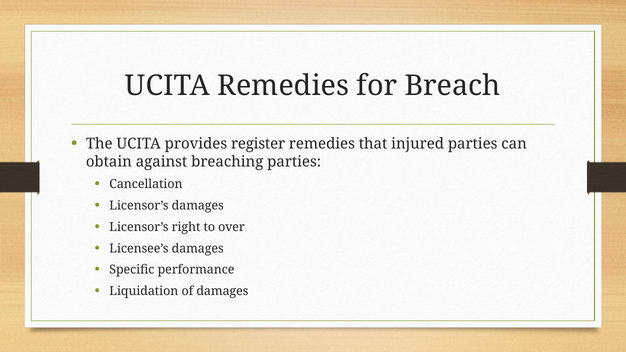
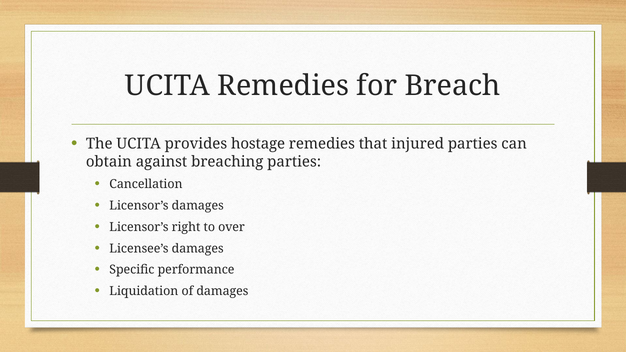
register: register -> hostage
